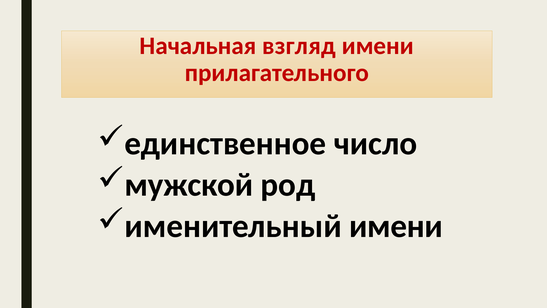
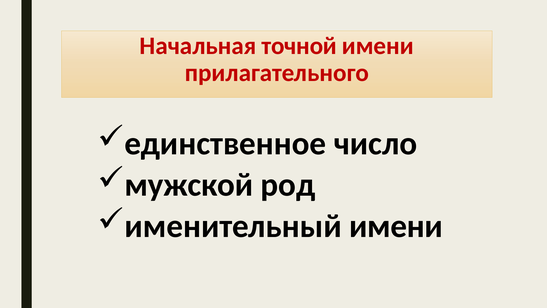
взгляд: взгляд -> точной
